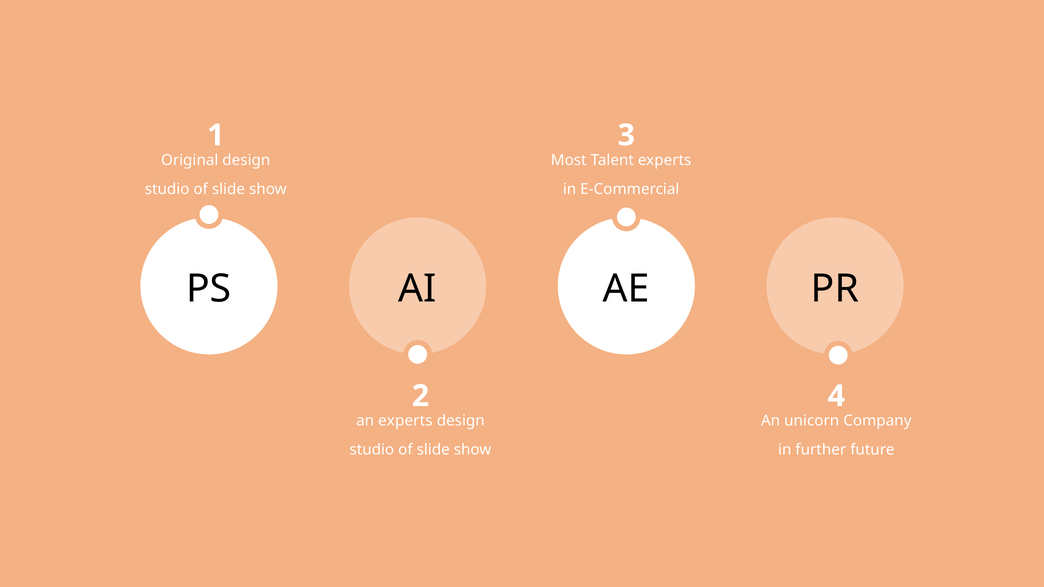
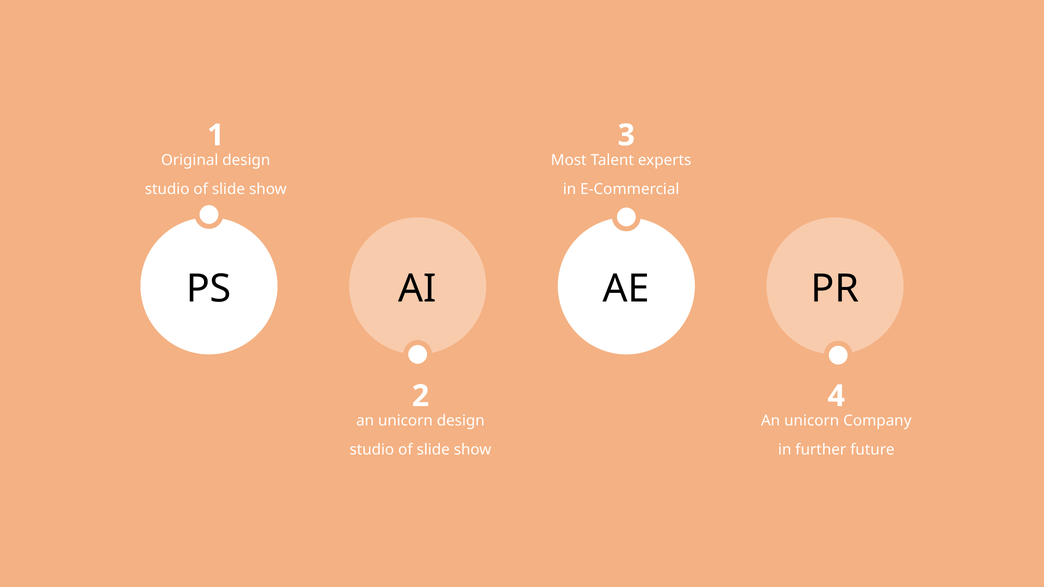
experts at (405, 421): experts -> unicorn
